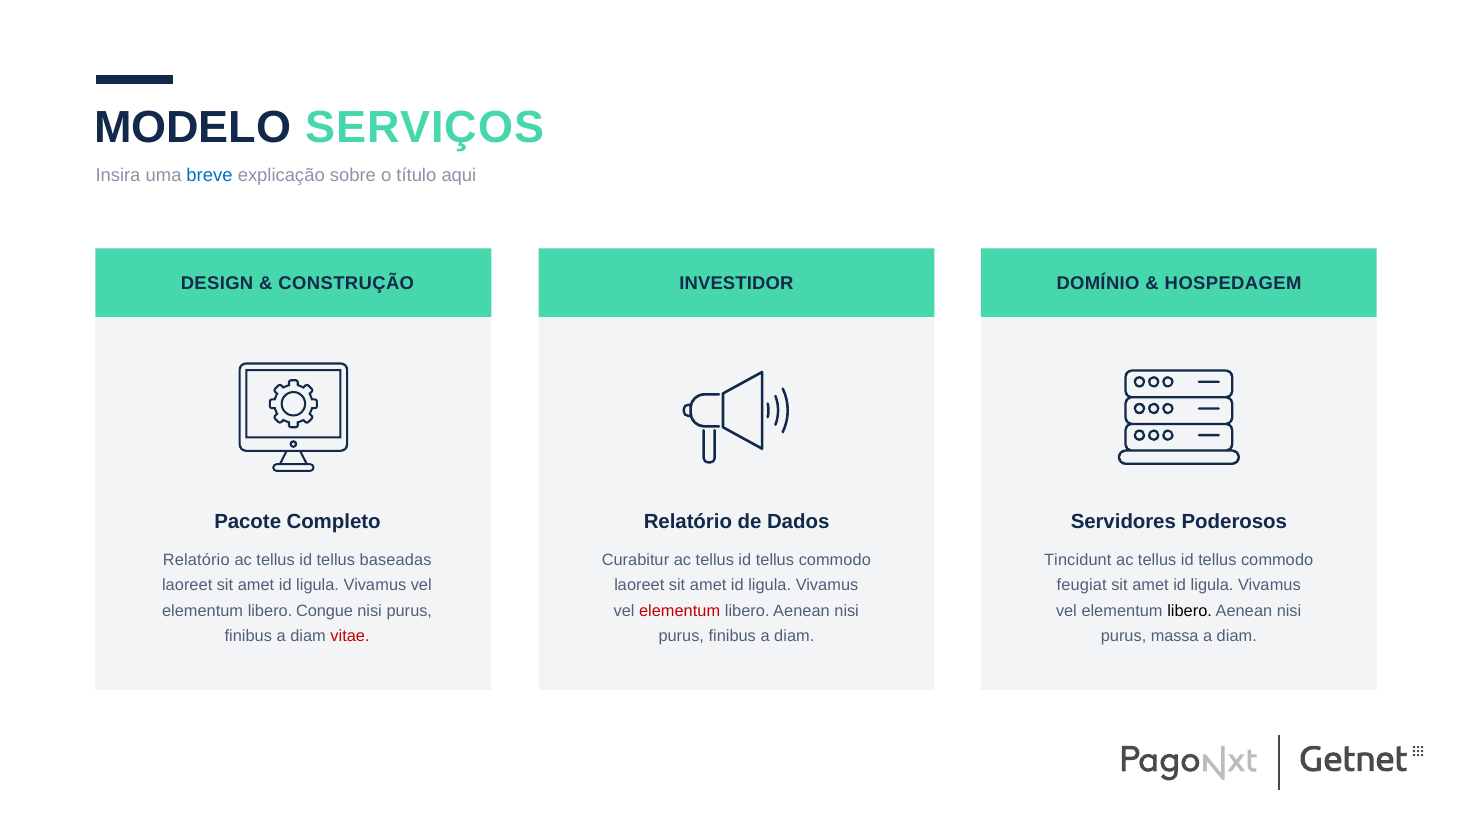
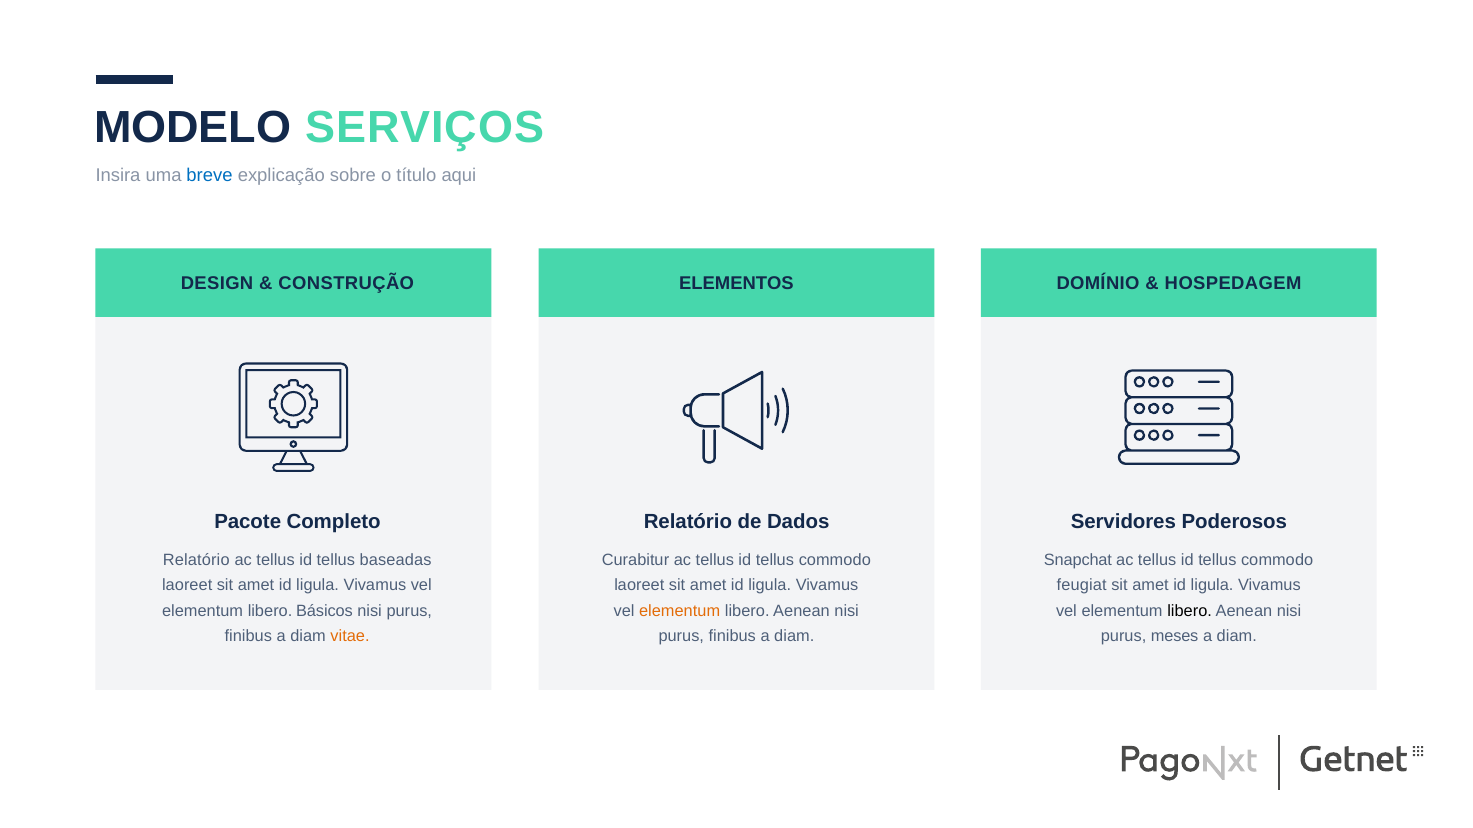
INVESTIDOR: INVESTIDOR -> ELEMENTOS
Tincidunt: Tincidunt -> Snapchat
Congue: Congue -> Básicos
elementum at (680, 611) colour: red -> orange
vitae colour: red -> orange
massa: massa -> meses
